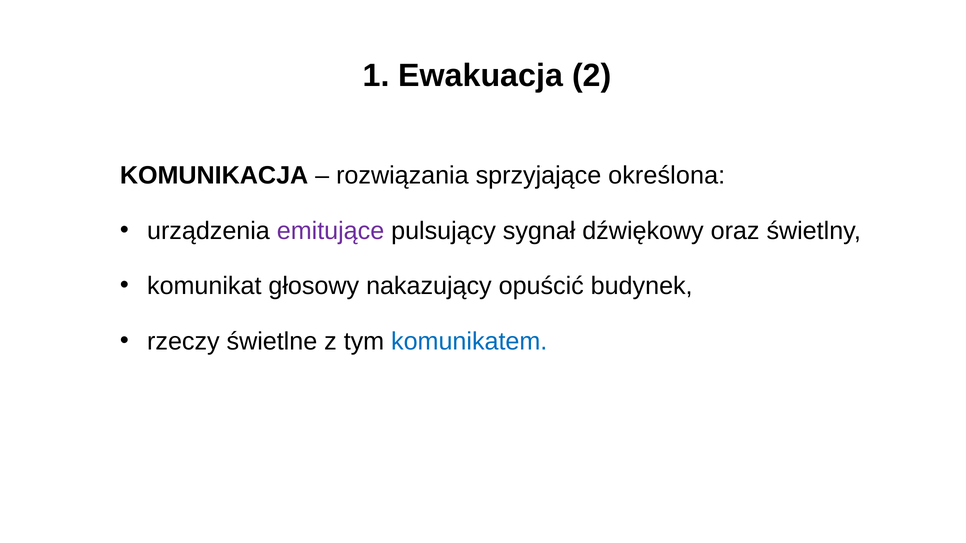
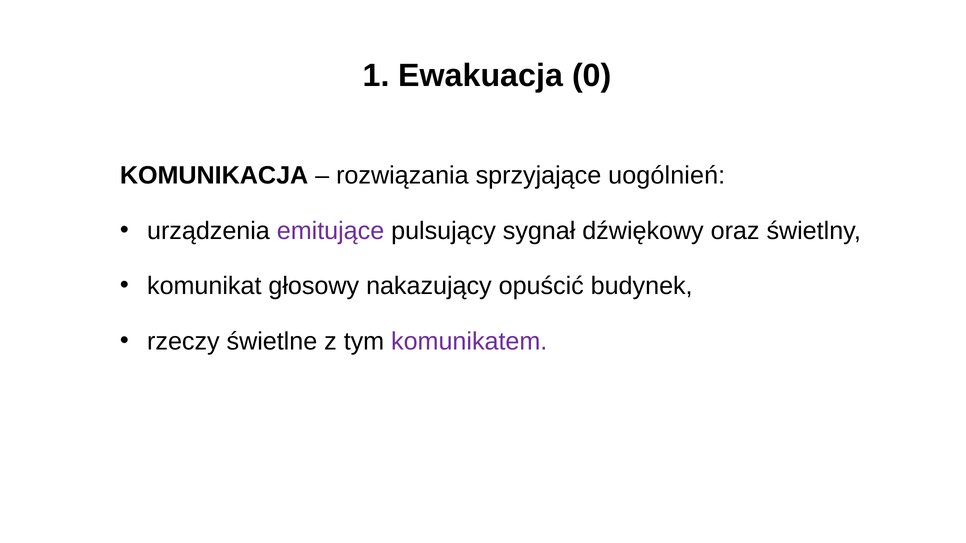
2: 2 -> 0
określona: określona -> uogólnień
komunikatem colour: blue -> purple
